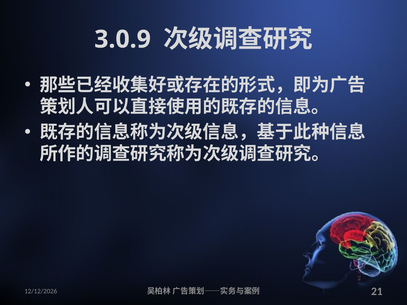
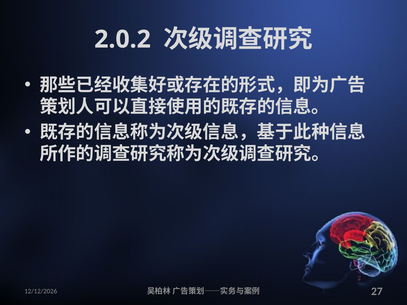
3.0.9: 3.0.9 -> 2.0.2
21: 21 -> 27
